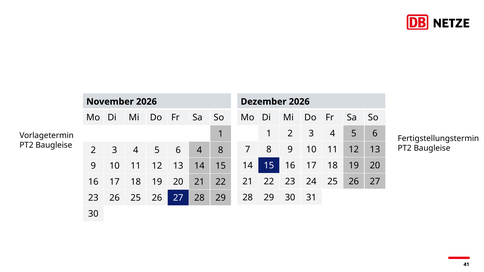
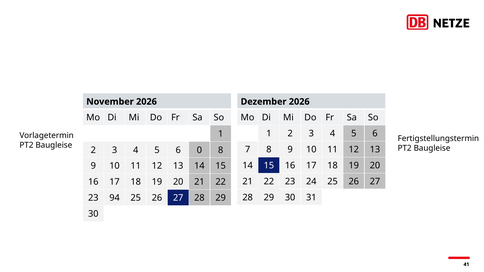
6 4: 4 -> 0
23 26: 26 -> 94
